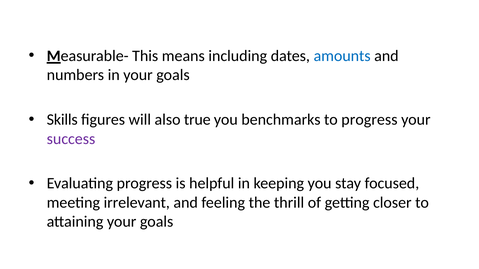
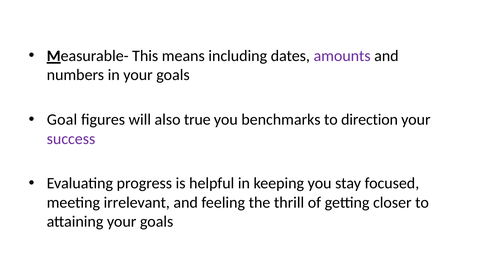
amounts colour: blue -> purple
Skills: Skills -> Goal
to progress: progress -> direction
